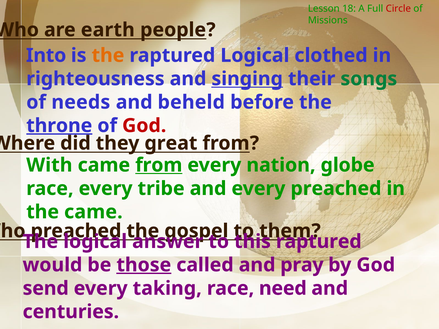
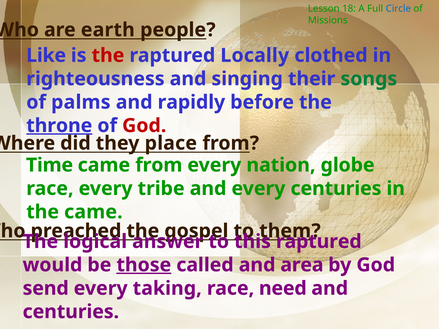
Circle colour: red -> blue
Into: Into -> Like
the at (108, 55) colour: orange -> red
raptured Logical: Logical -> Locally
singing underline: present -> none
needs: needs -> palms
beheld: beheld -> rapidly
great: great -> place
With: With -> Time
from at (159, 165) underline: present -> none
every preached: preached -> centuries
pray: pray -> area
